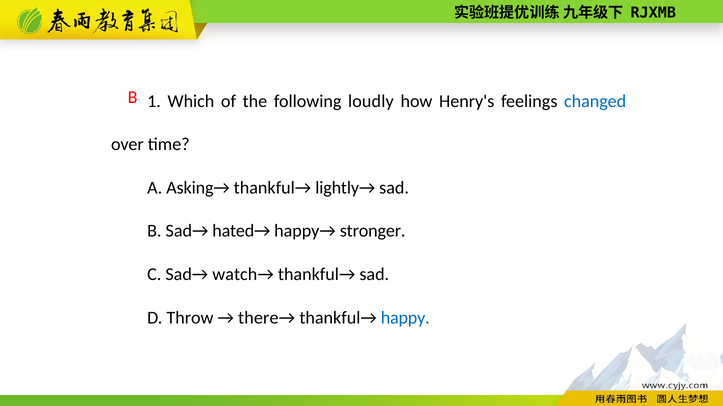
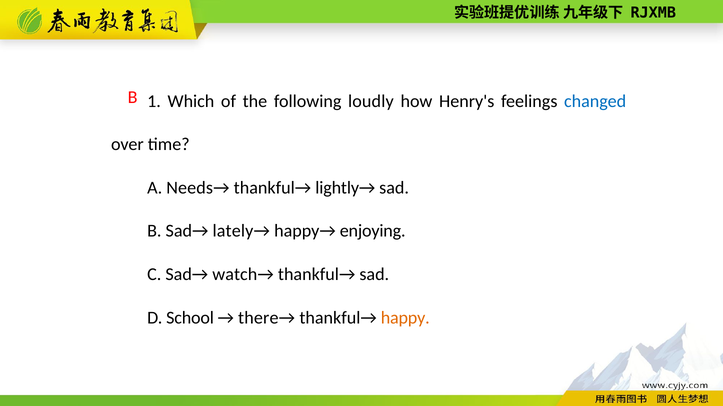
Asking→: Asking→ -> Needs→
hated→: hated→ -> lately→
stronger: stronger -> enjoying
Throw: Throw -> School
happy colour: blue -> orange
